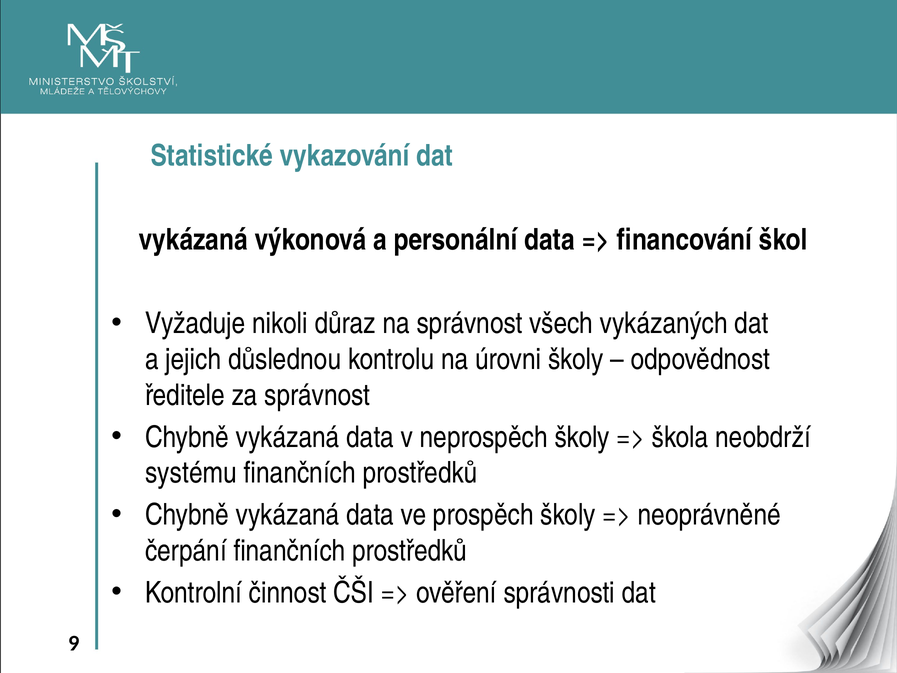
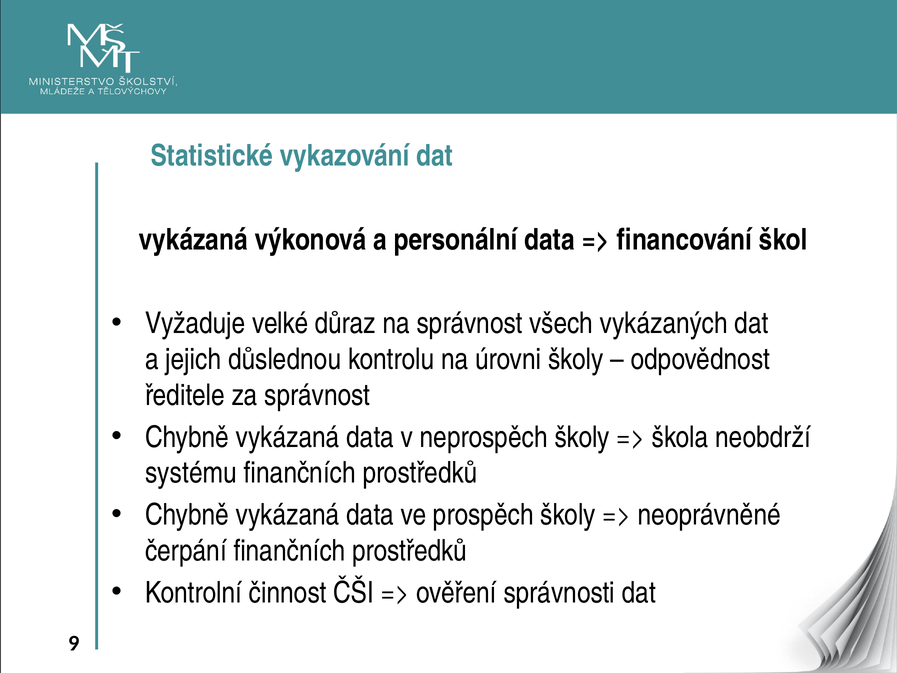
nikoli: nikoli -> velké
